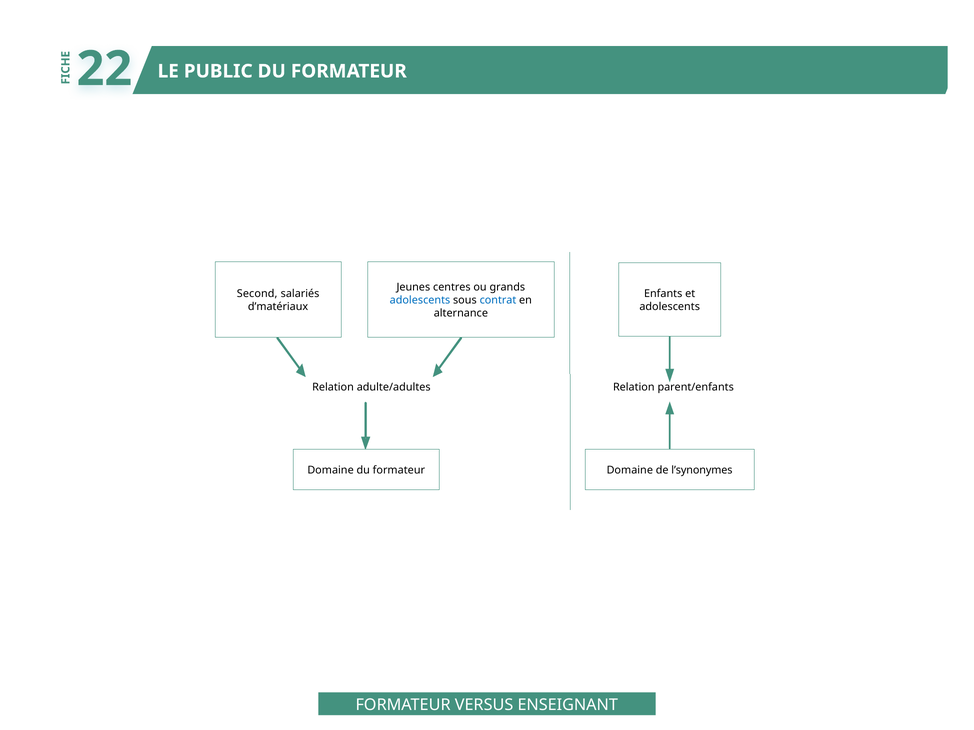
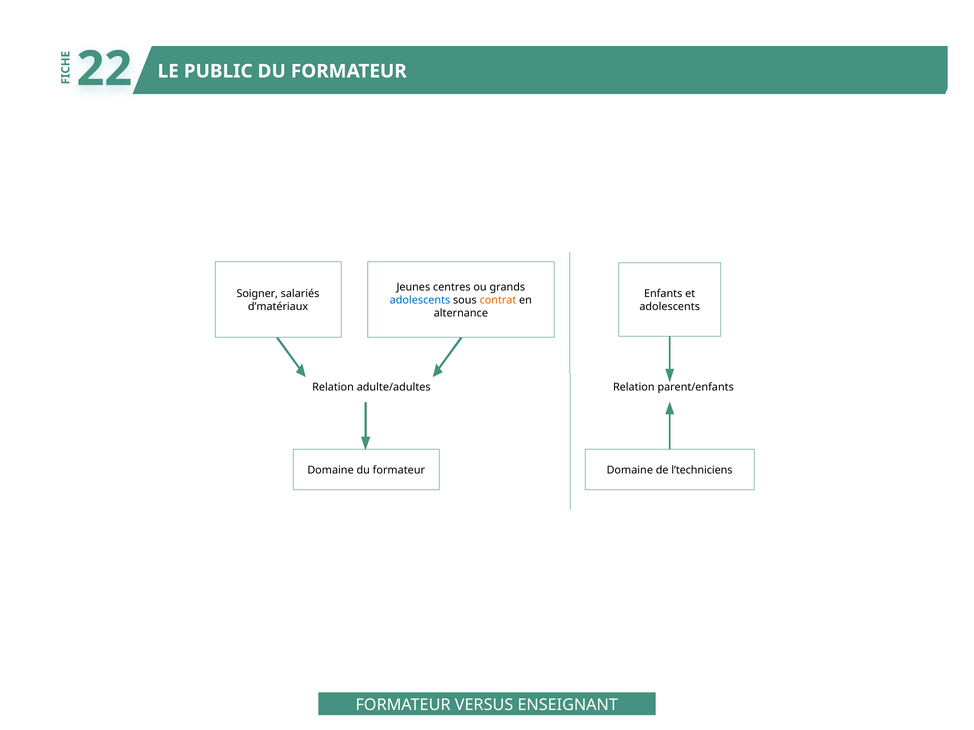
Second: Second -> Soigner
contrat colour: blue -> orange
l’synonymes: l’synonymes -> l’techniciens
